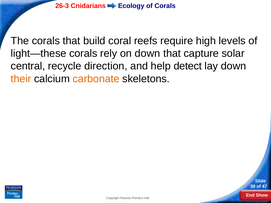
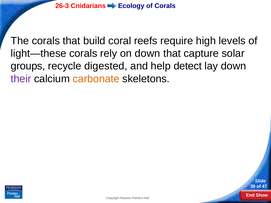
central: central -> groups
direction: direction -> digested
their colour: orange -> purple
